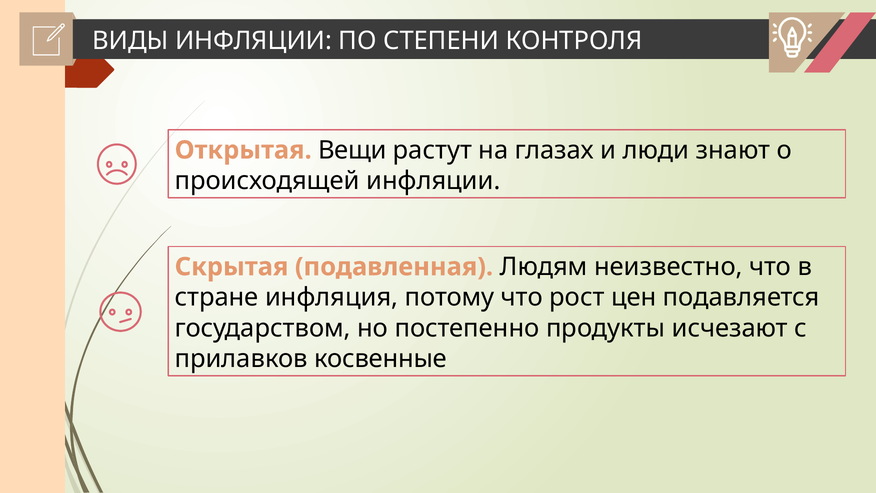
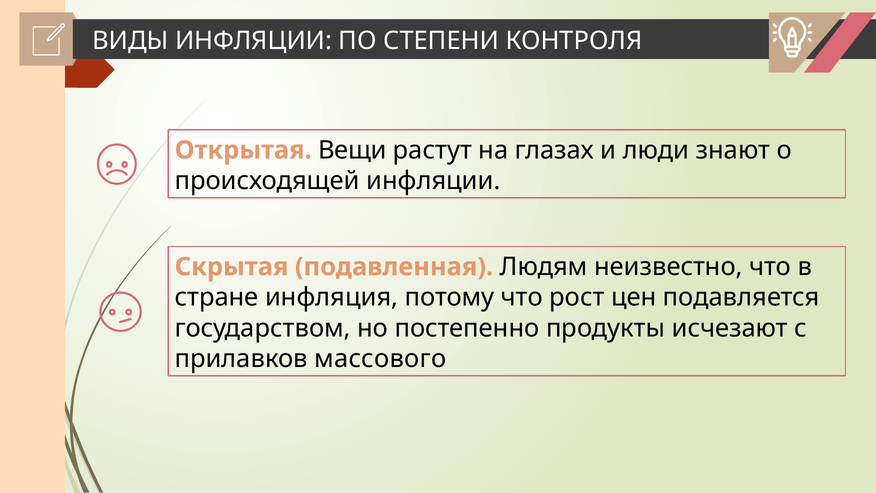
косвенные: косвенные -> массового
